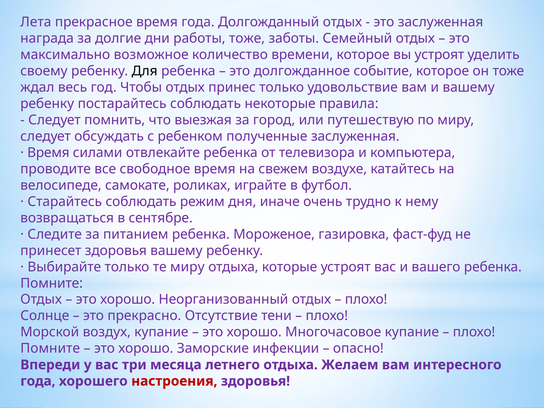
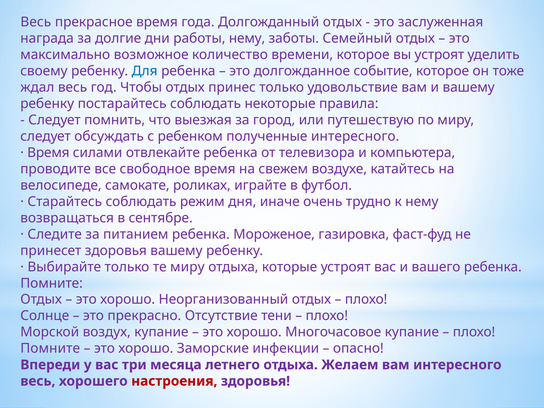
Лета at (36, 22): Лета -> Весь
работы тоже: тоже -> нему
Для colour: black -> blue
полученные заслуженная: заслуженная -> интересного
года at (38, 381): года -> весь
